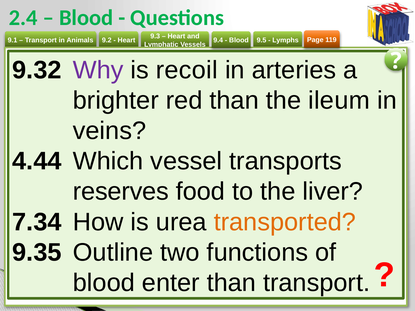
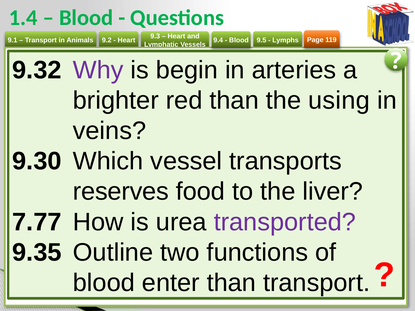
2.4: 2.4 -> 1.4
recoil: recoil -> begin
ileum: ileum -> using
4.44: 4.44 -> 9.30
7.34: 7.34 -> 7.77
transported colour: orange -> purple
